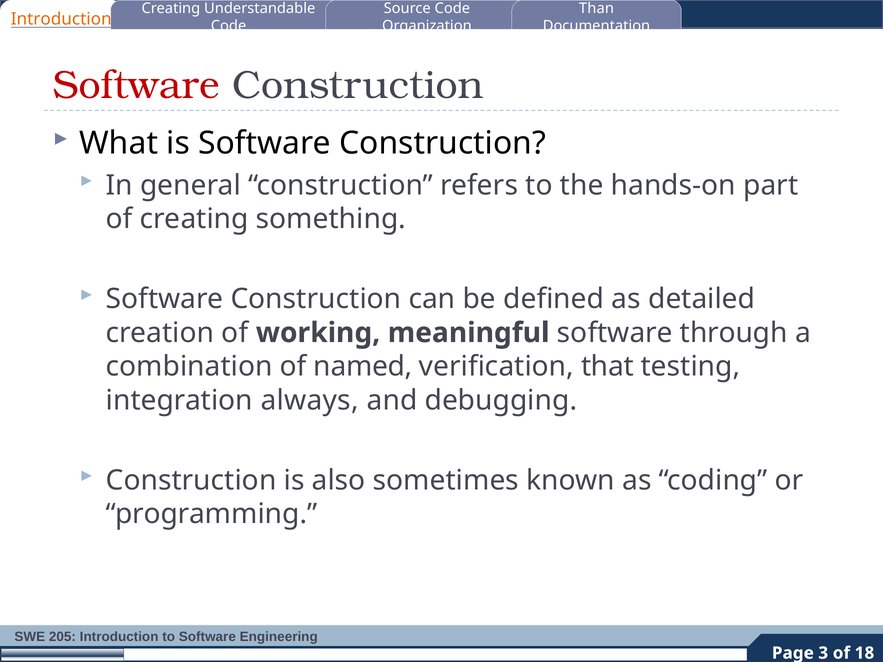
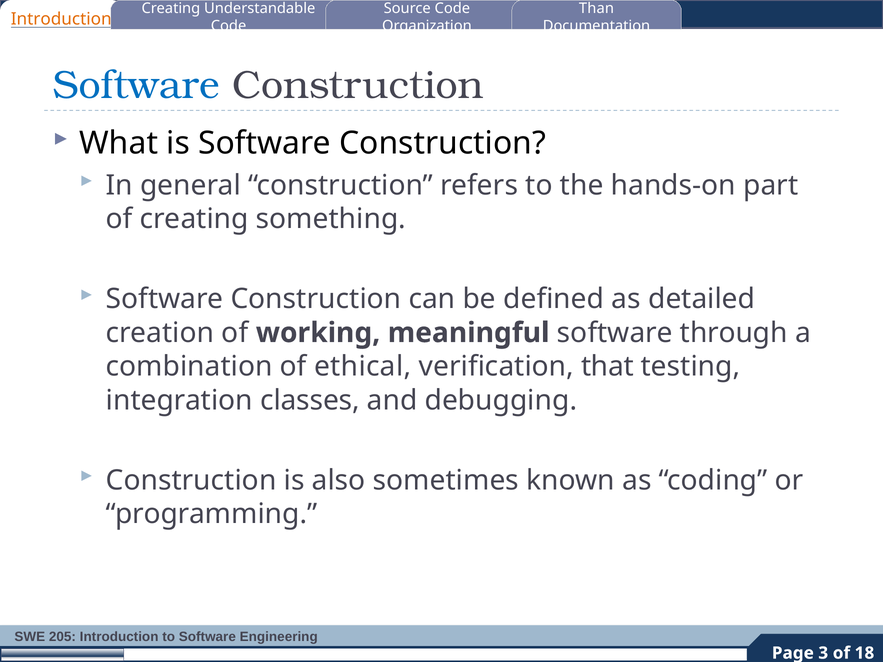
Software at (136, 85) colour: red -> blue
named: named -> ethical
always: always -> classes
